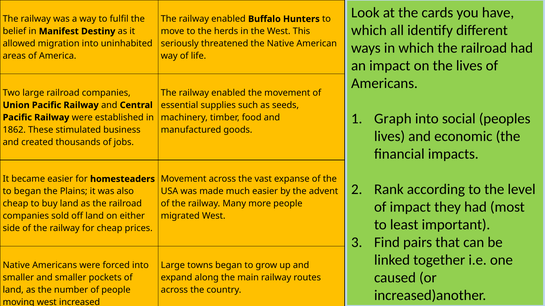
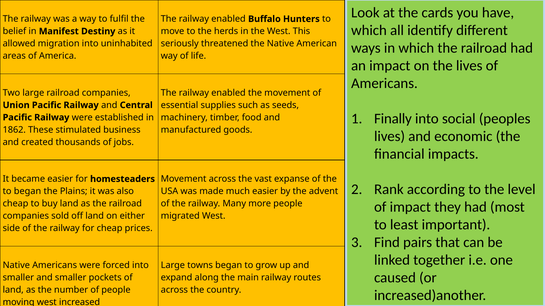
Graph: Graph -> Finally
